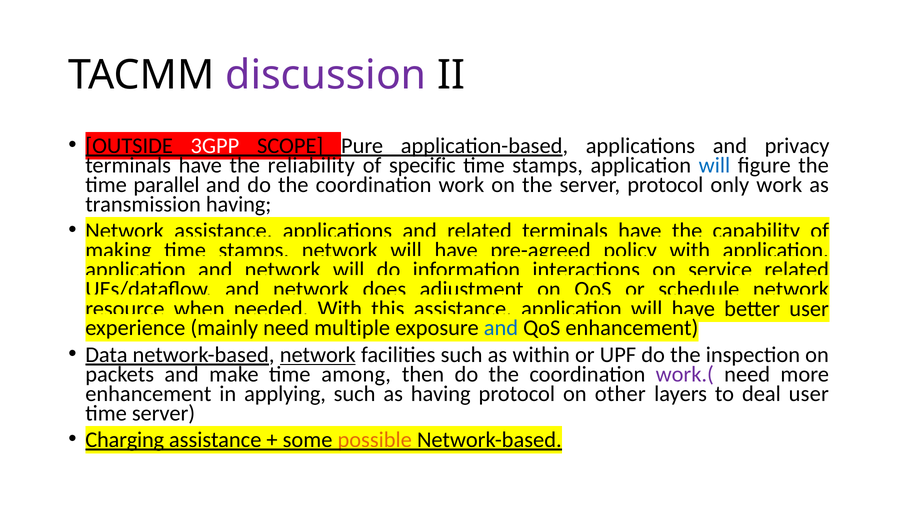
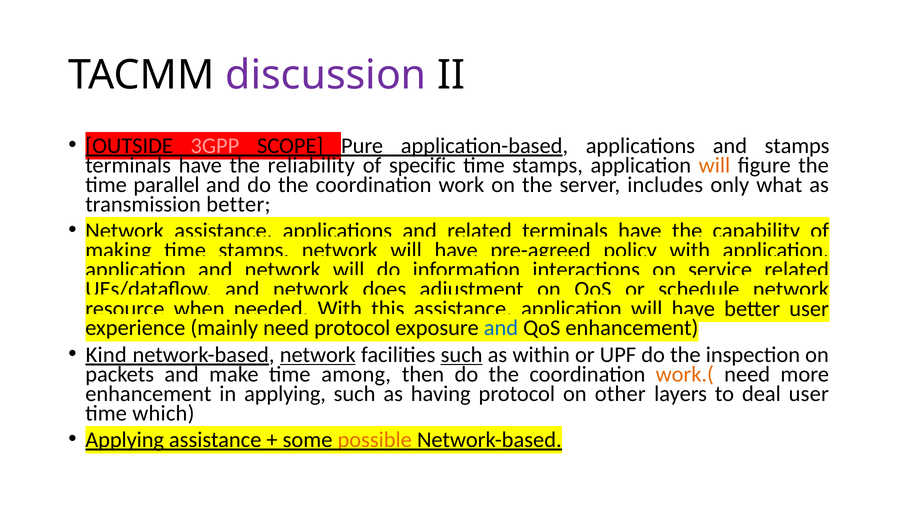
3GPP colour: white -> pink
and privacy: privacy -> stamps
will at (714, 165) colour: blue -> orange
server protocol: protocol -> includes
only work: work -> what
transmission having: having -> better
need multiple: multiple -> protocol
Data: Data -> Kind
such at (462, 355) underline: none -> present
work.( colour: purple -> orange
time server: server -> which
Charging at (125, 440): Charging -> Applying
